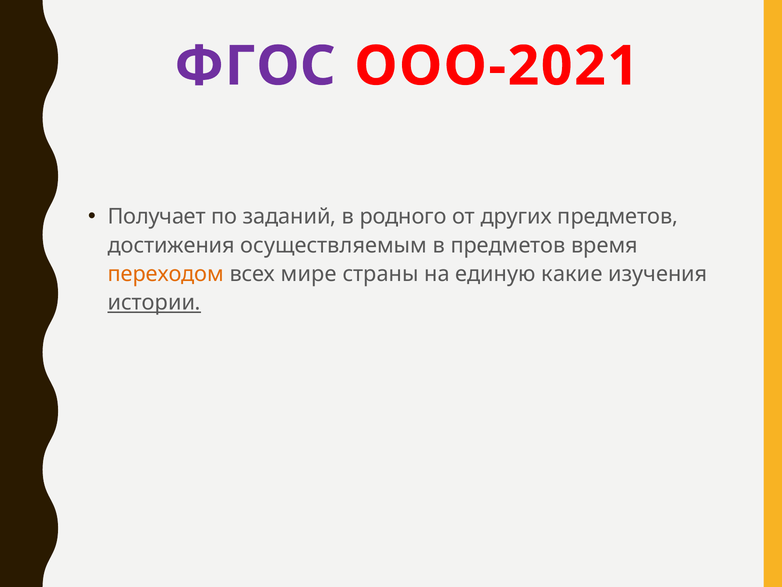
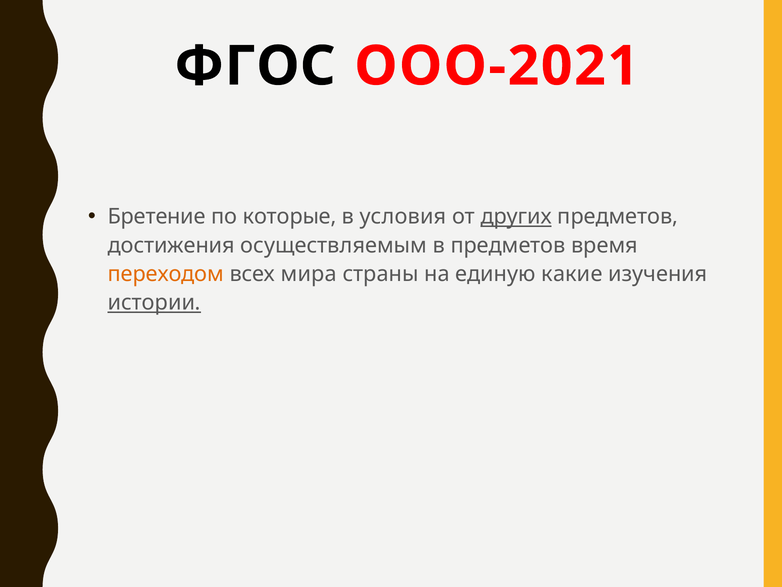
ФГОС colour: purple -> black
Получает: Получает -> Бретение
заданий: заданий -> которые
родного: родного -> условия
других underline: none -> present
мире: мире -> мира
